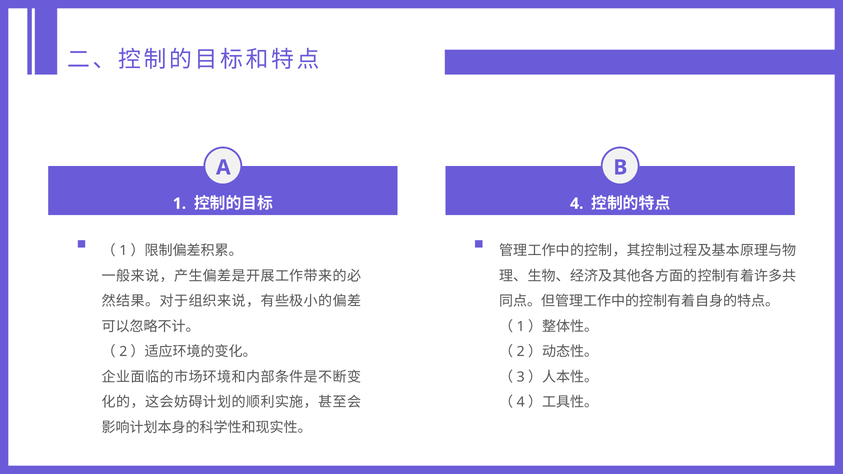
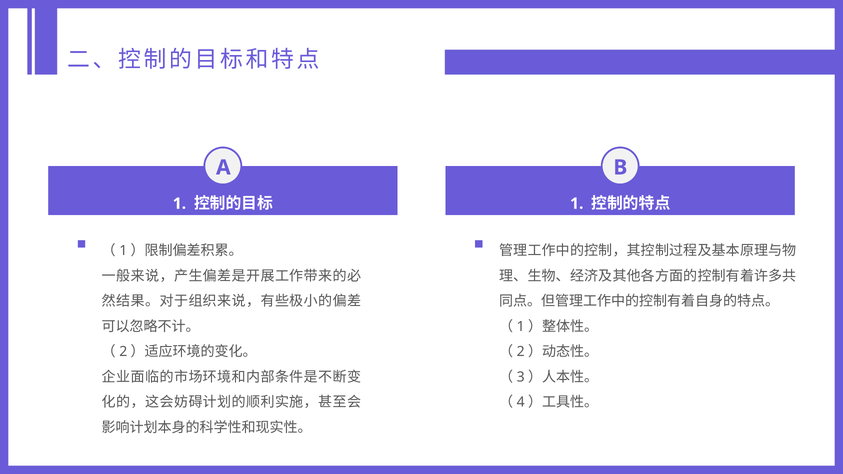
4 at (577, 204): 4 -> 1
